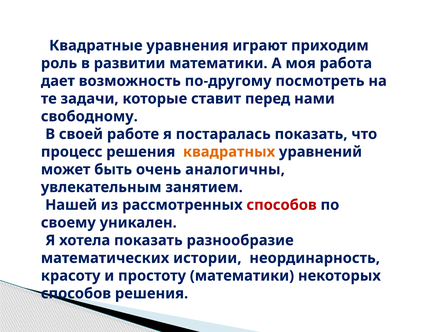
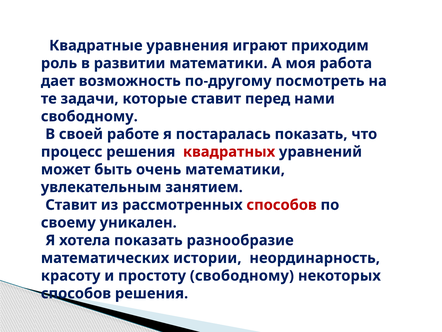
квадратных colour: orange -> red
очень аналогичны: аналогичны -> математики
Нашей at (71, 205): Нашей -> Ставит
простоту математики: математики -> свободному
